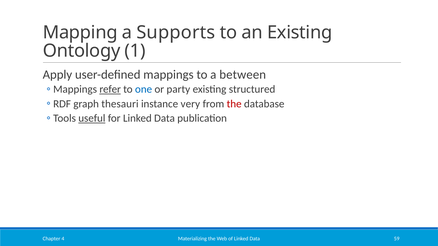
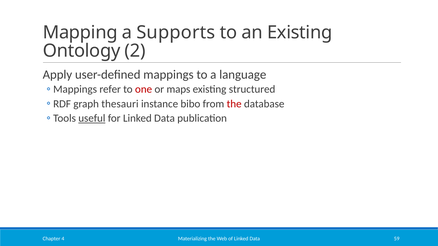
1: 1 -> 2
between: between -> language
refer underline: present -> none
one colour: blue -> red
party: party -> maps
very: very -> bibo
